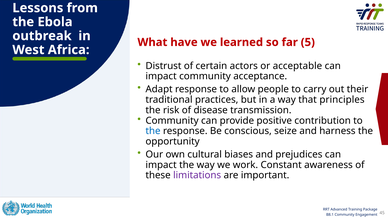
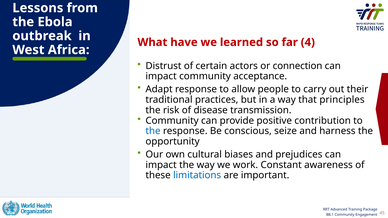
5: 5 -> 4
acceptable: acceptable -> connection
limitations colour: purple -> blue
